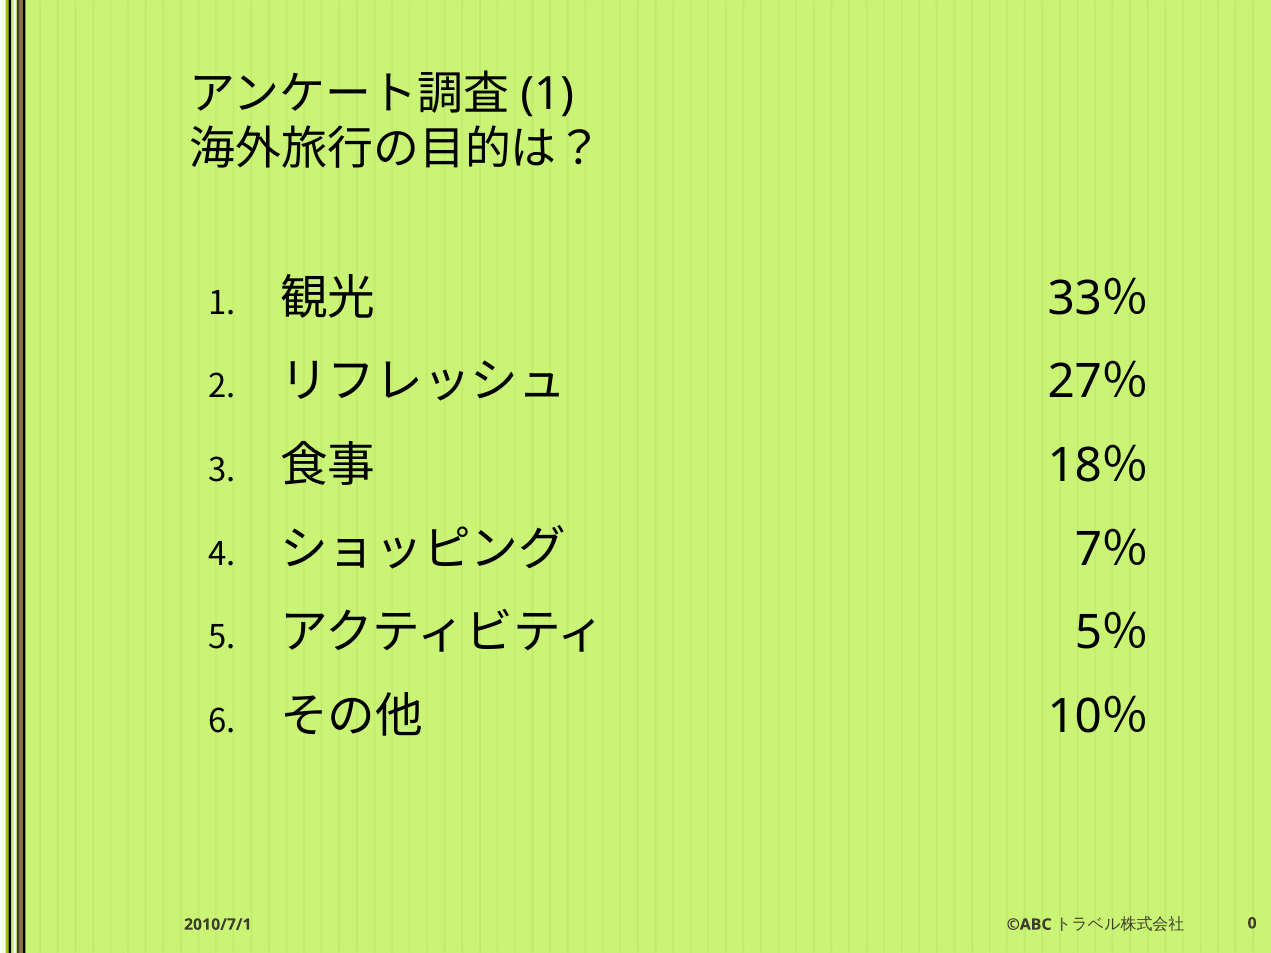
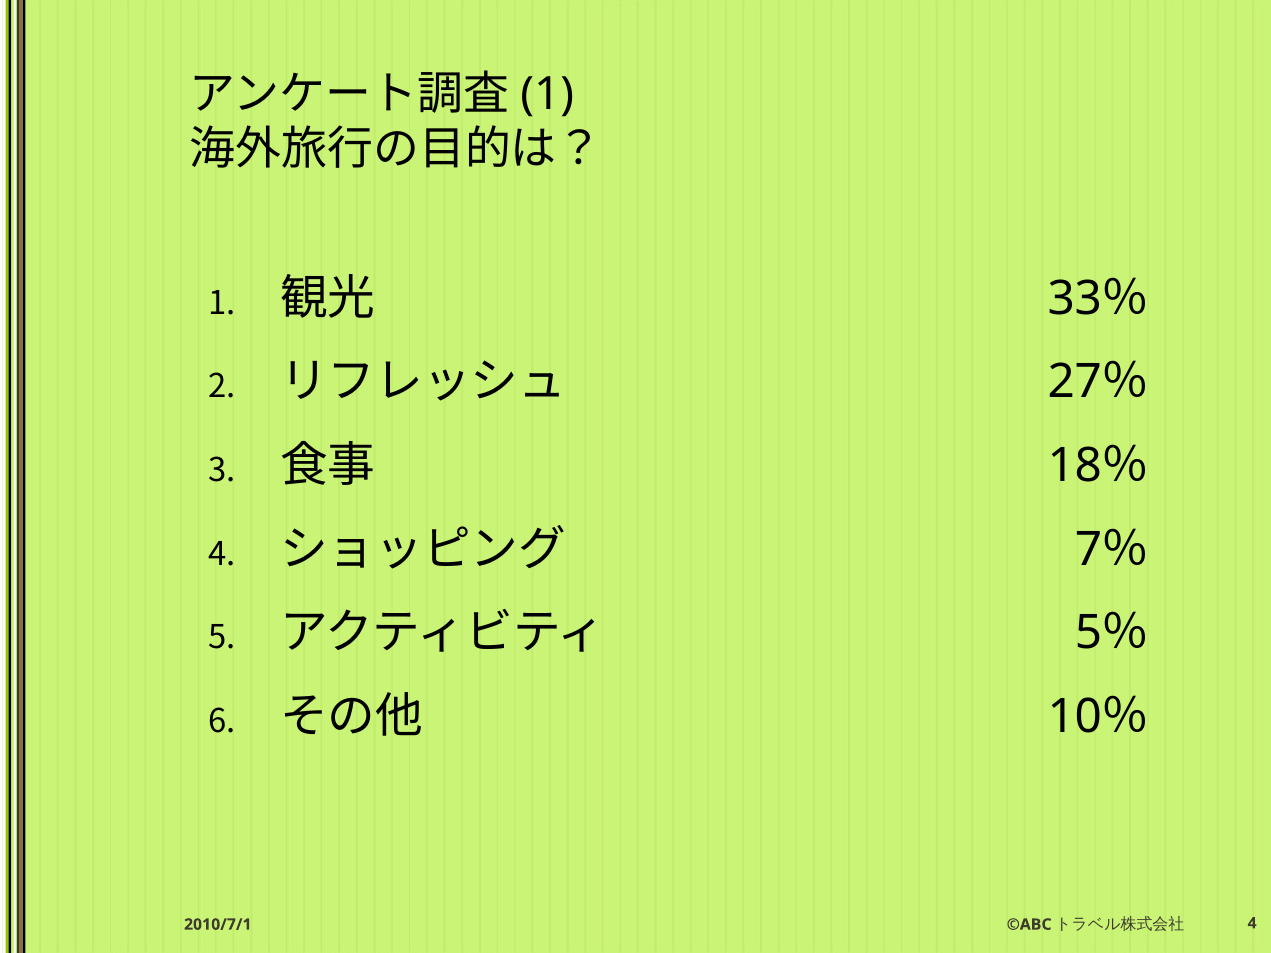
0 at (1252, 923): 0 -> 4
